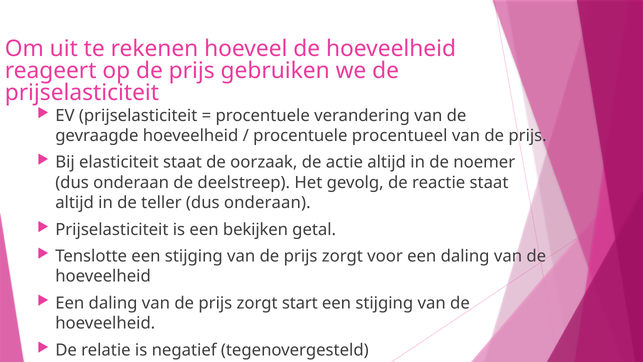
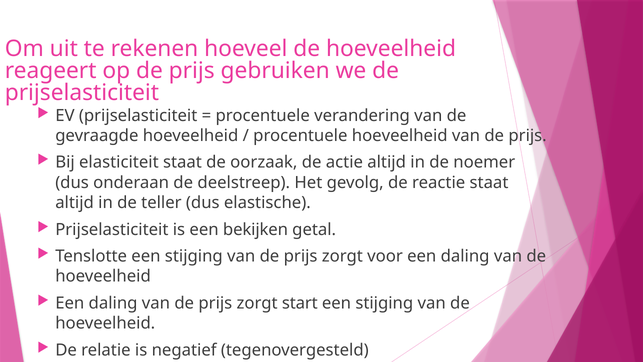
procentuele procentueel: procentueel -> hoeveelheid
teller dus onderaan: onderaan -> elastische
